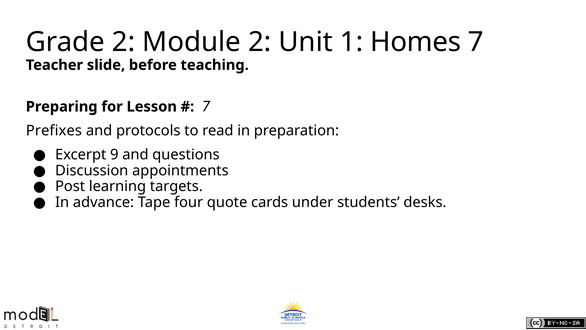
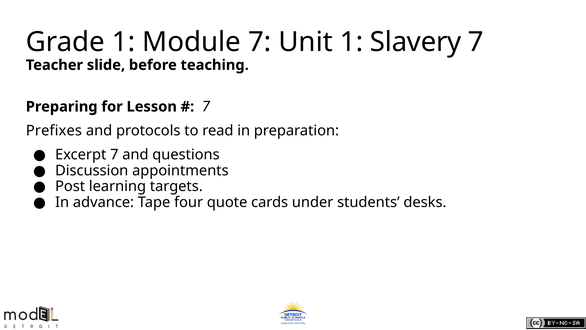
Grade 2: 2 -> 1
Module 2: 2 -> 7
Homes: Homes -> Slavery
Excerpt 9: 9 -> 7
